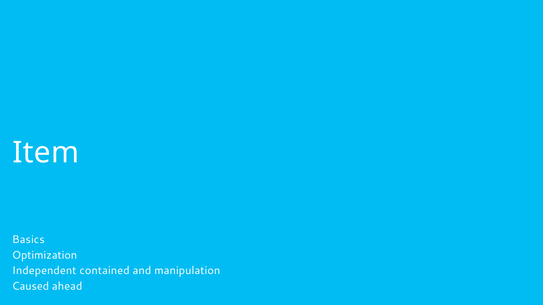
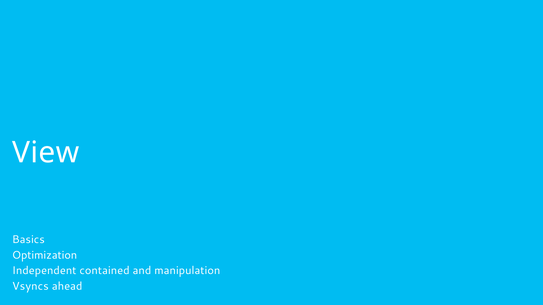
Item: Item -> View
Caused: Caused -> Vsyncs
